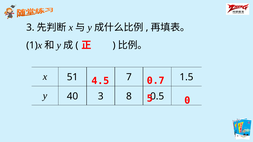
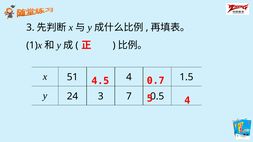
51 7: 7 -> 4
40: 40 -> 24
8: 8 -> 7
0 at (187, 101): 0 -> 4
